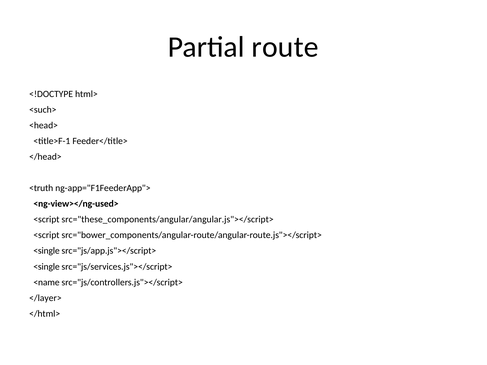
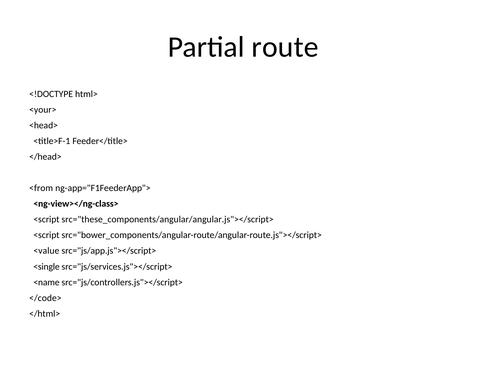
<such>: <such> -> <your>
<truth: <truth -> <from
<ng-view></ng-used>: <ng-view></ng-used> -> <ng-view></ng-class>
<single at (46, 251): <single -> <value
</layer>: </layer> -> </code>
